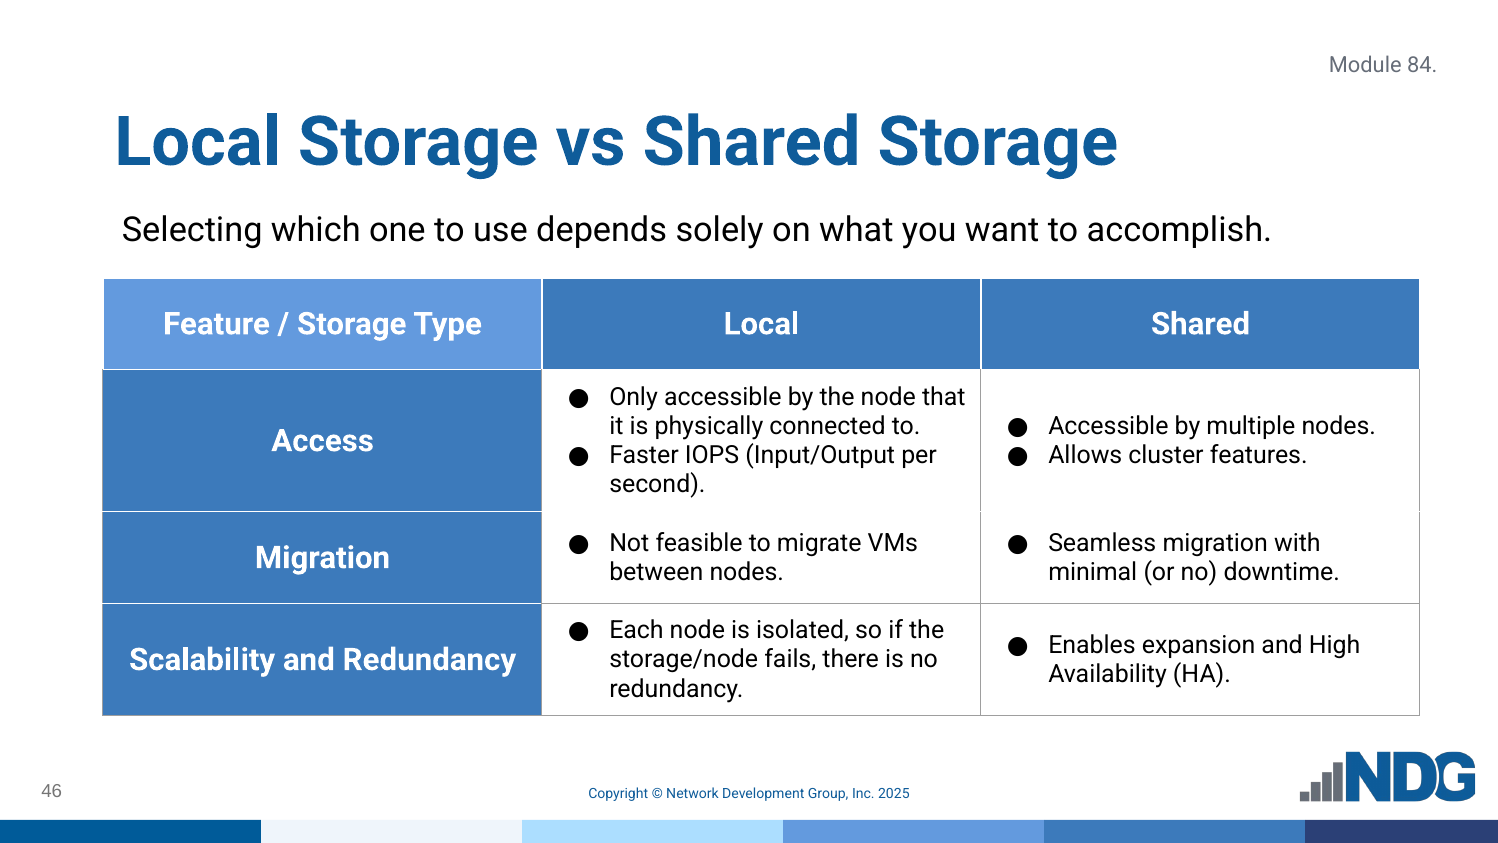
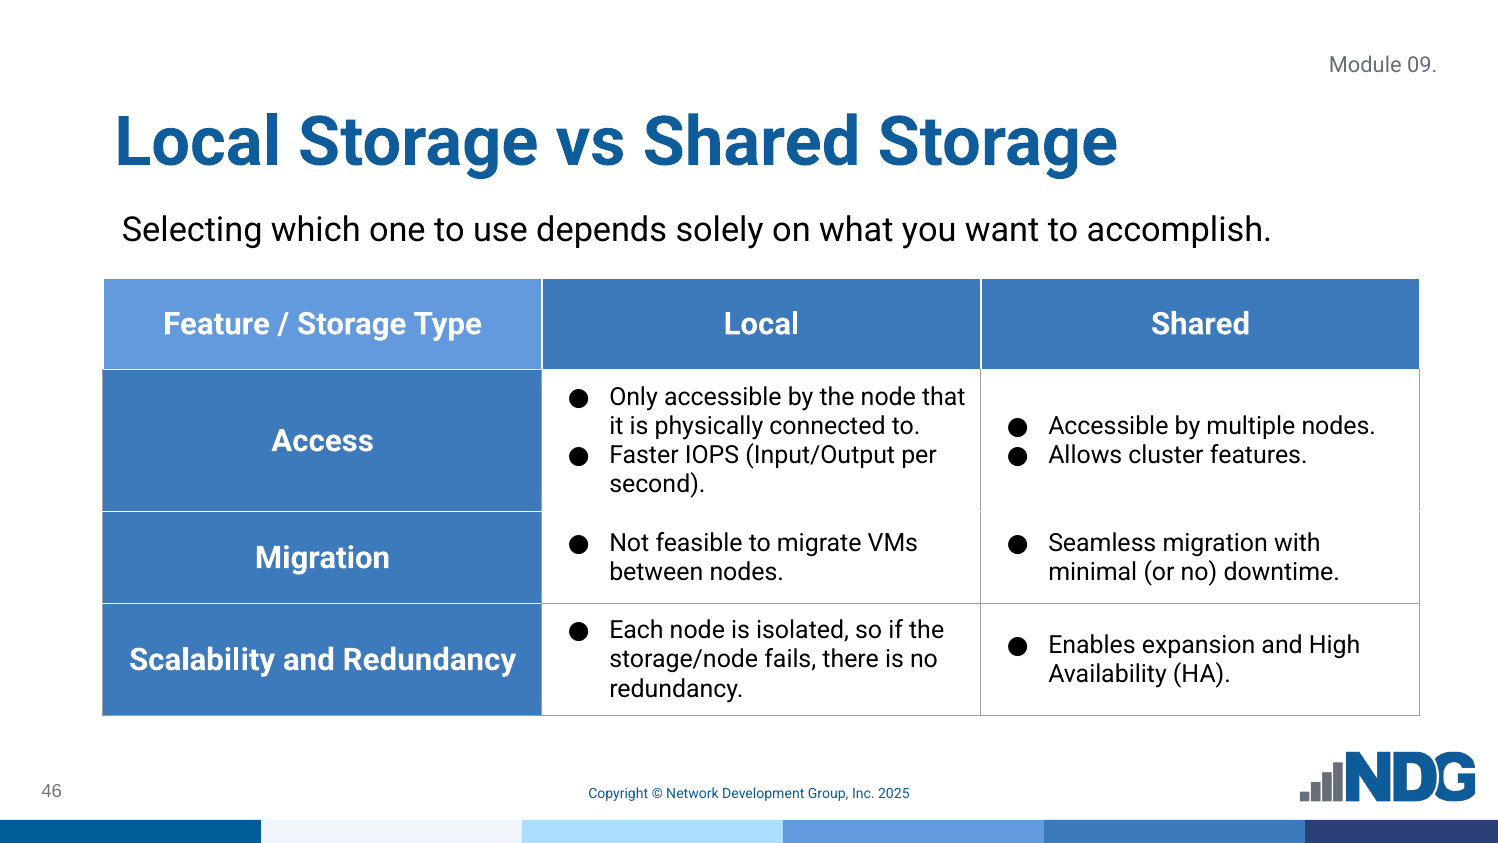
84: 84 -> 09
